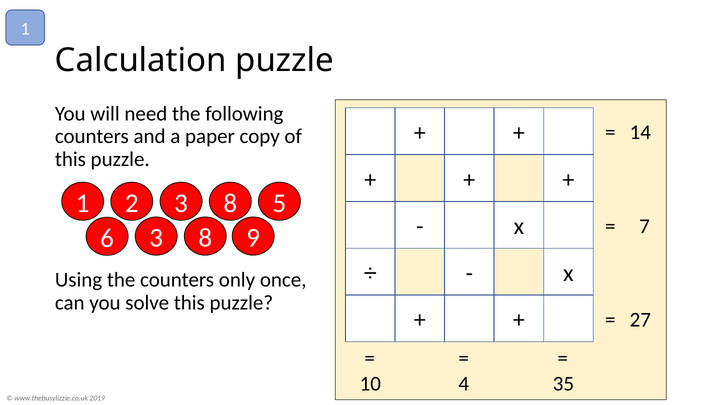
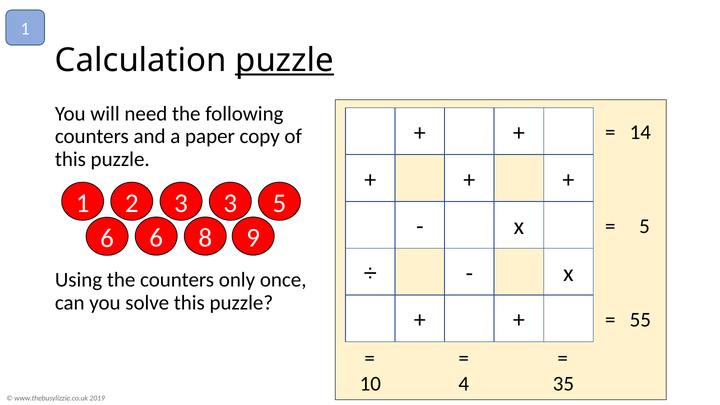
puzzle at (285, 60) underline: none -> present
1 8: 8 -> 3
7 at (644, 226): 7 -> 5
6 3: 3 -> 6
27: 27 -> 55
